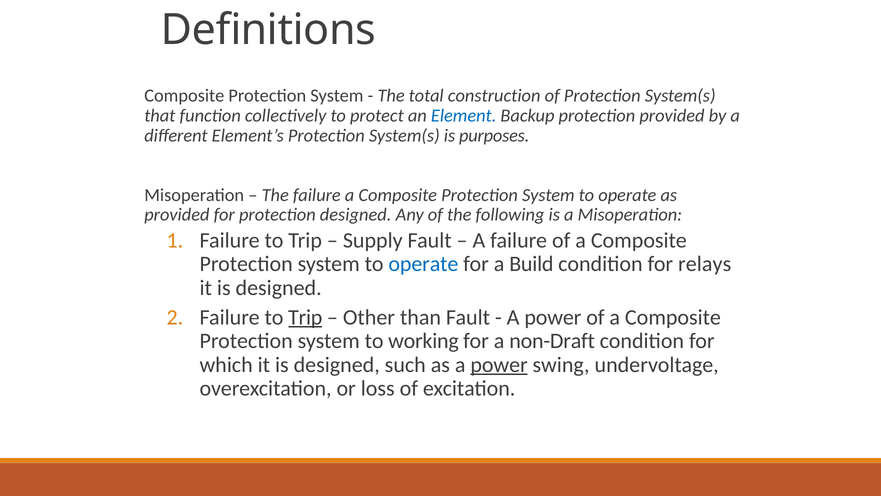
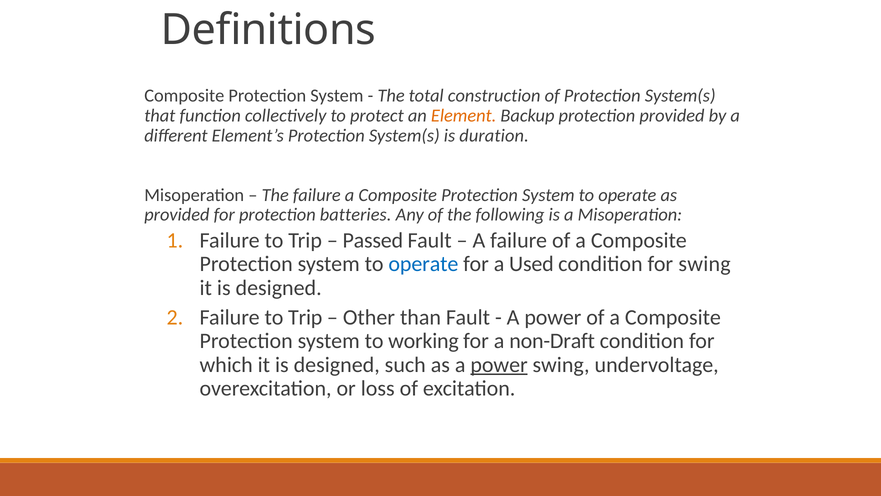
Element colour: blue -> orange
purposes: purposes -> duration
protection designed: designed -> batteries
Supply: Supply -> Passed
Build: Build -> Used
for relays: relays -> swing
Trip at (305, 317) underline: present -> none
